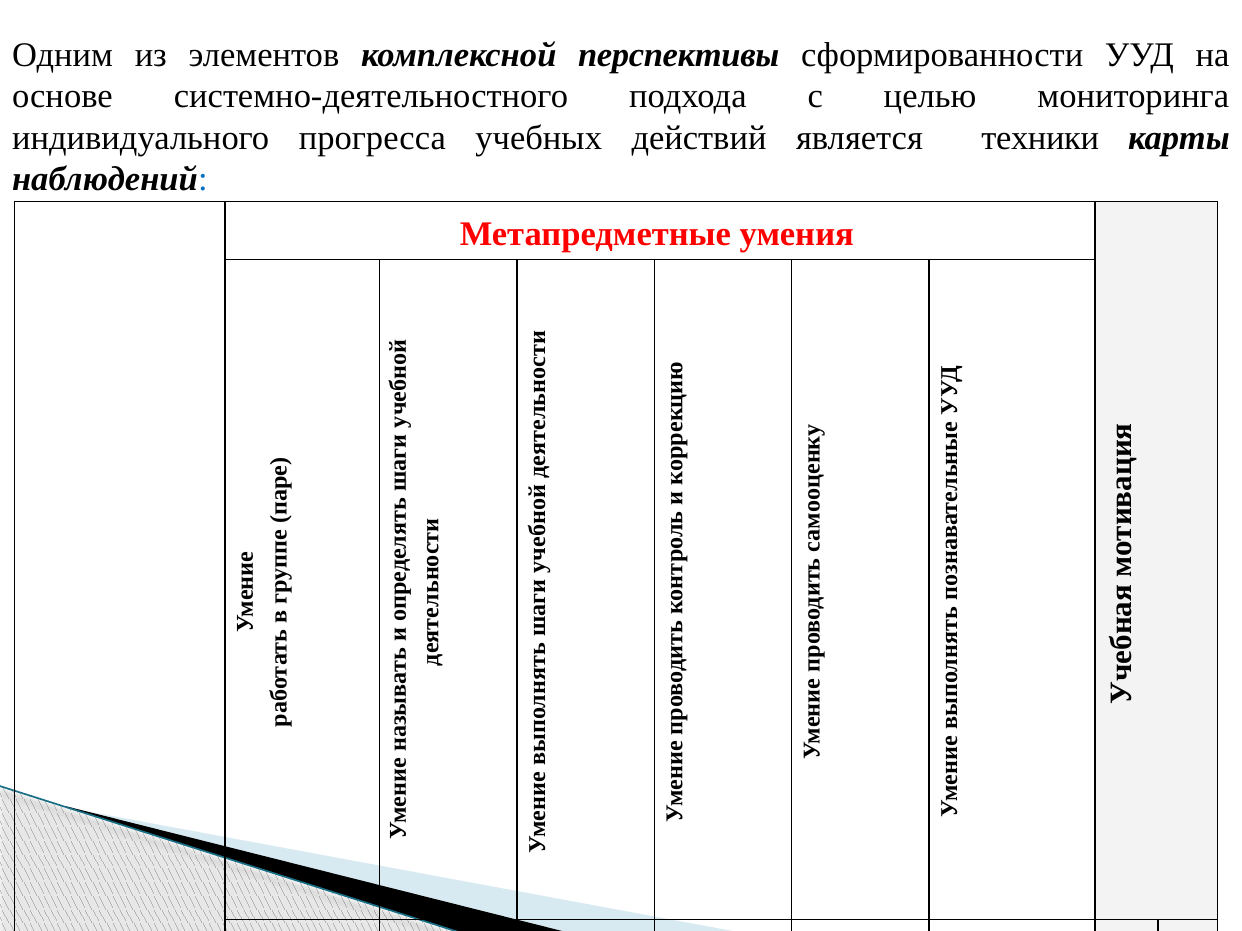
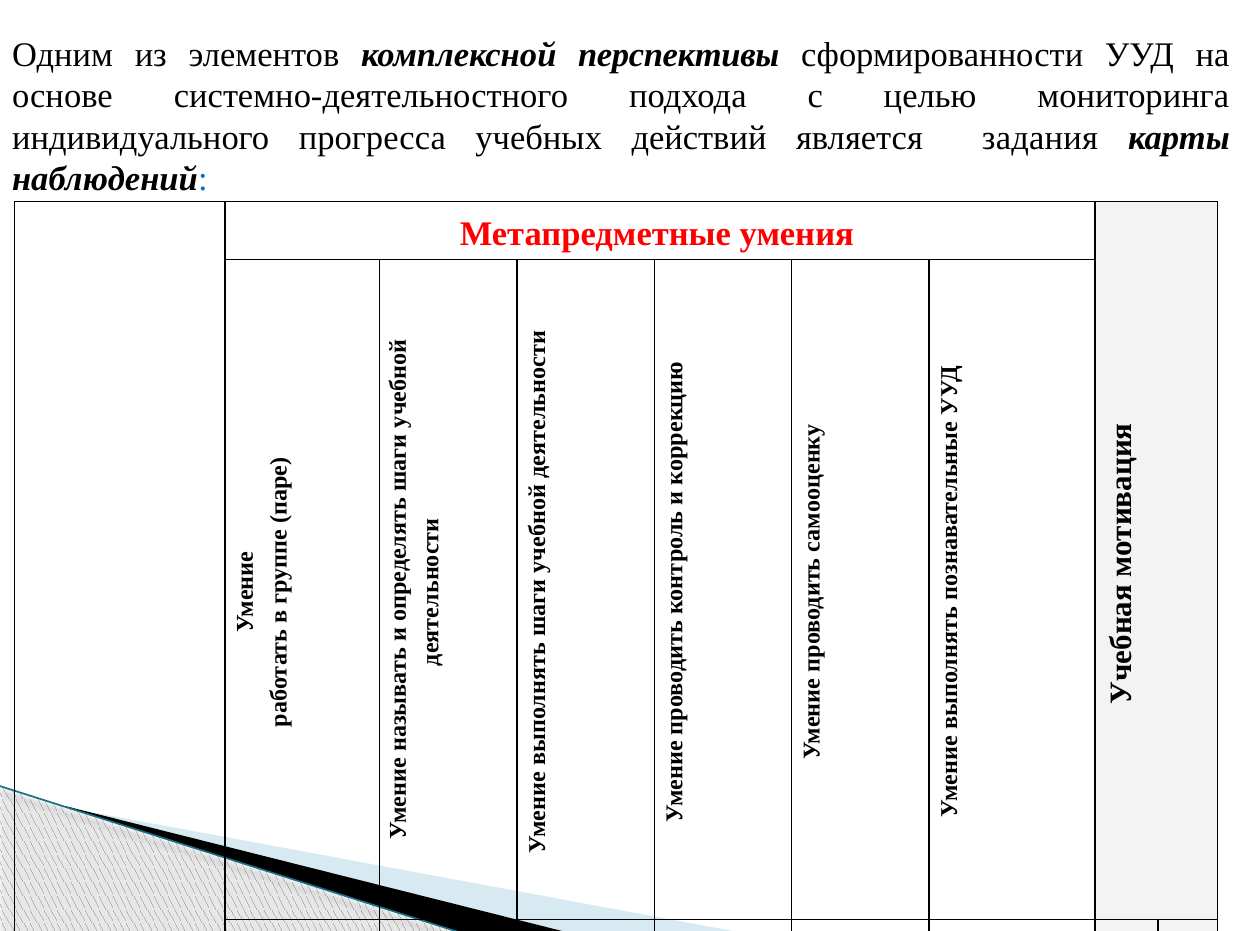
техники: техники -> задания
